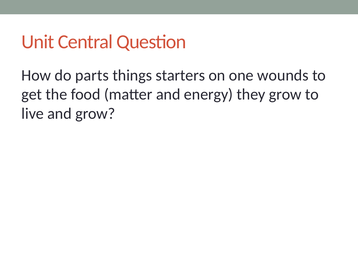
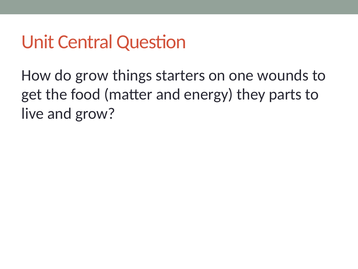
do parts: parts -> grow
they grow: grow -> parts
